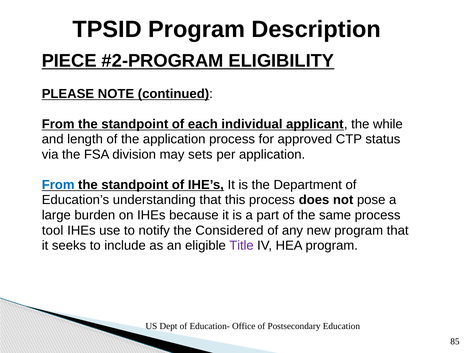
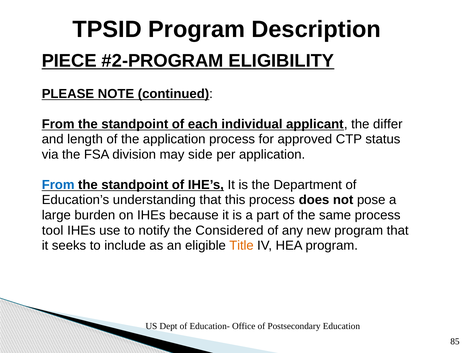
while: while -> differ
sets: sets -> side
Title colour: purple -> orange
